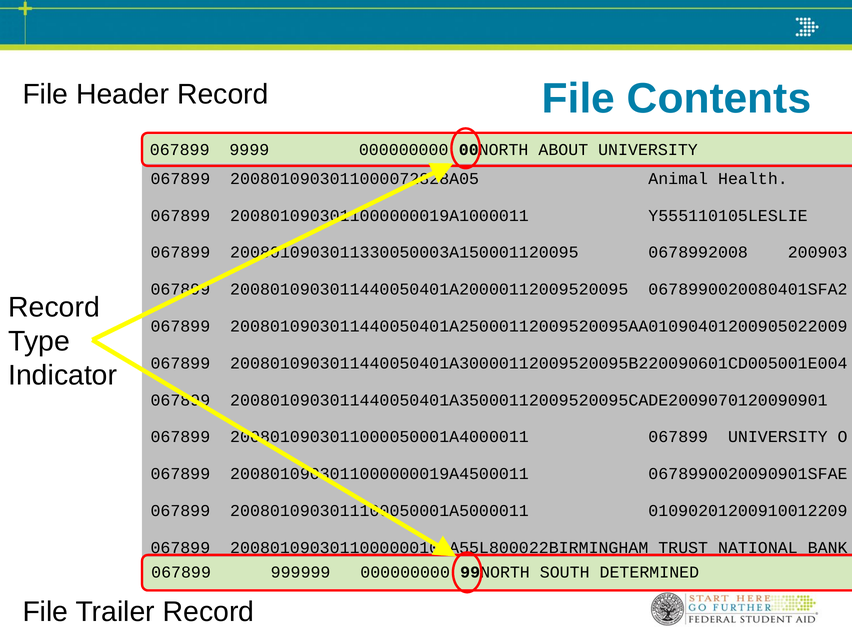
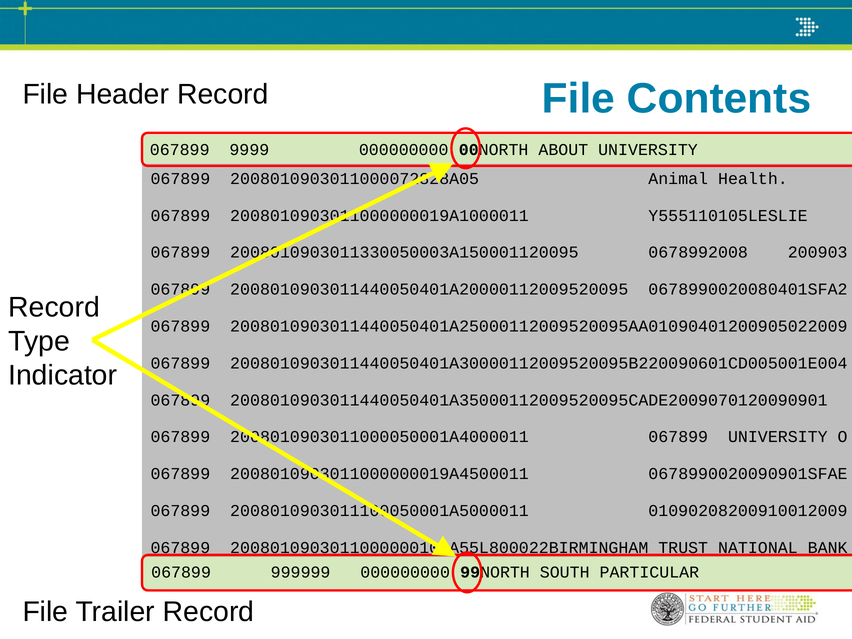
01090201200910012209: 01090201200910012209 -> 01090208200910012009
DETERMINED: DETERMINED -> PARTICULAR
